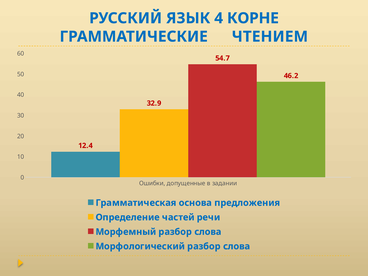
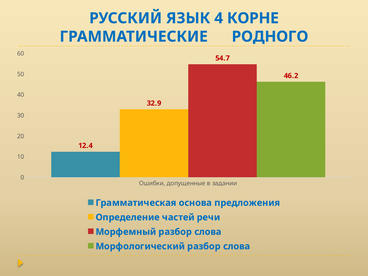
ЧТЕНИЕМ: ЧТЕНИЕМ -> РОДНОГО
